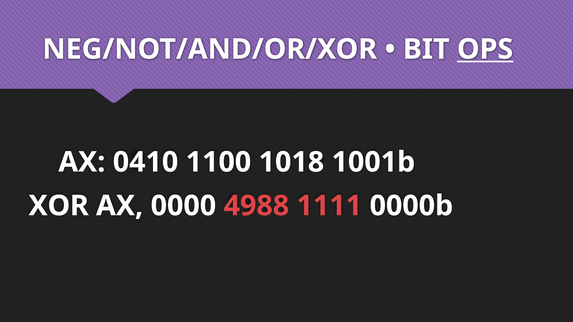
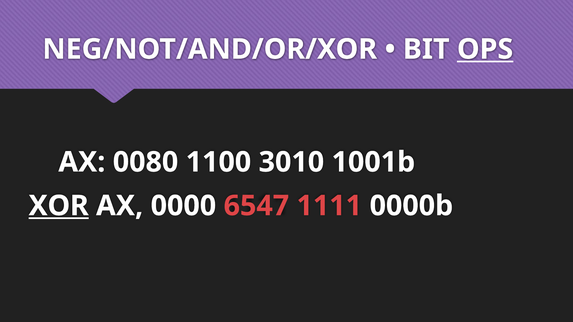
0410: 0410 -> 0080
1018: 1018 -> 3010
XOR underline: none -> present
4988: 4988 -> 6547
